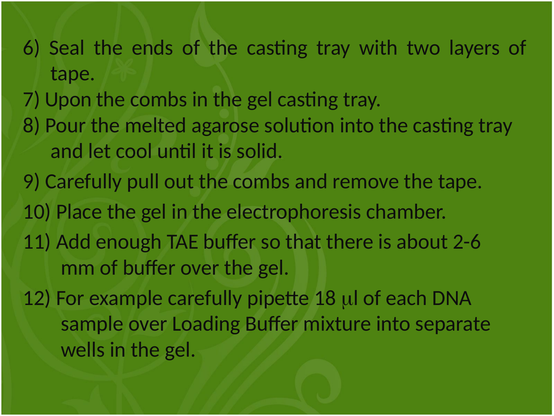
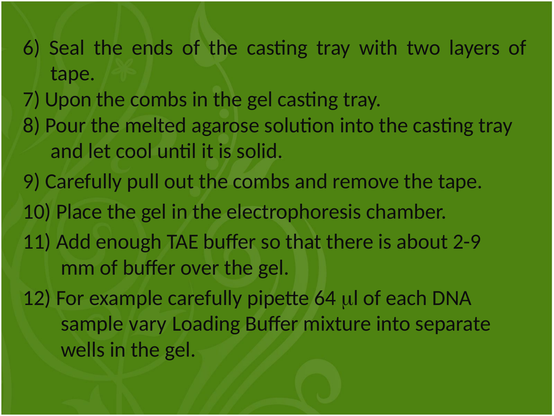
2-6: 2-6 -> 2-9
18: 18 -> 64
sample over: over -> vary
